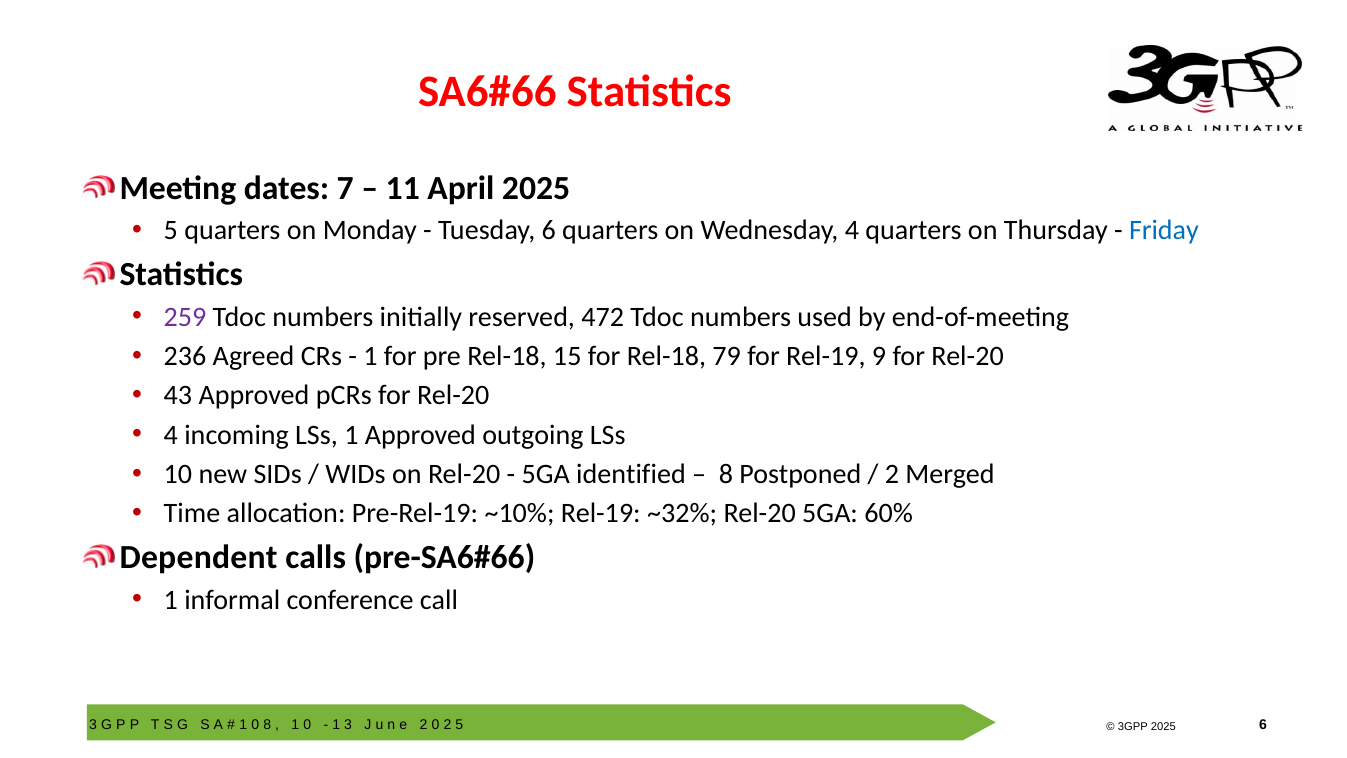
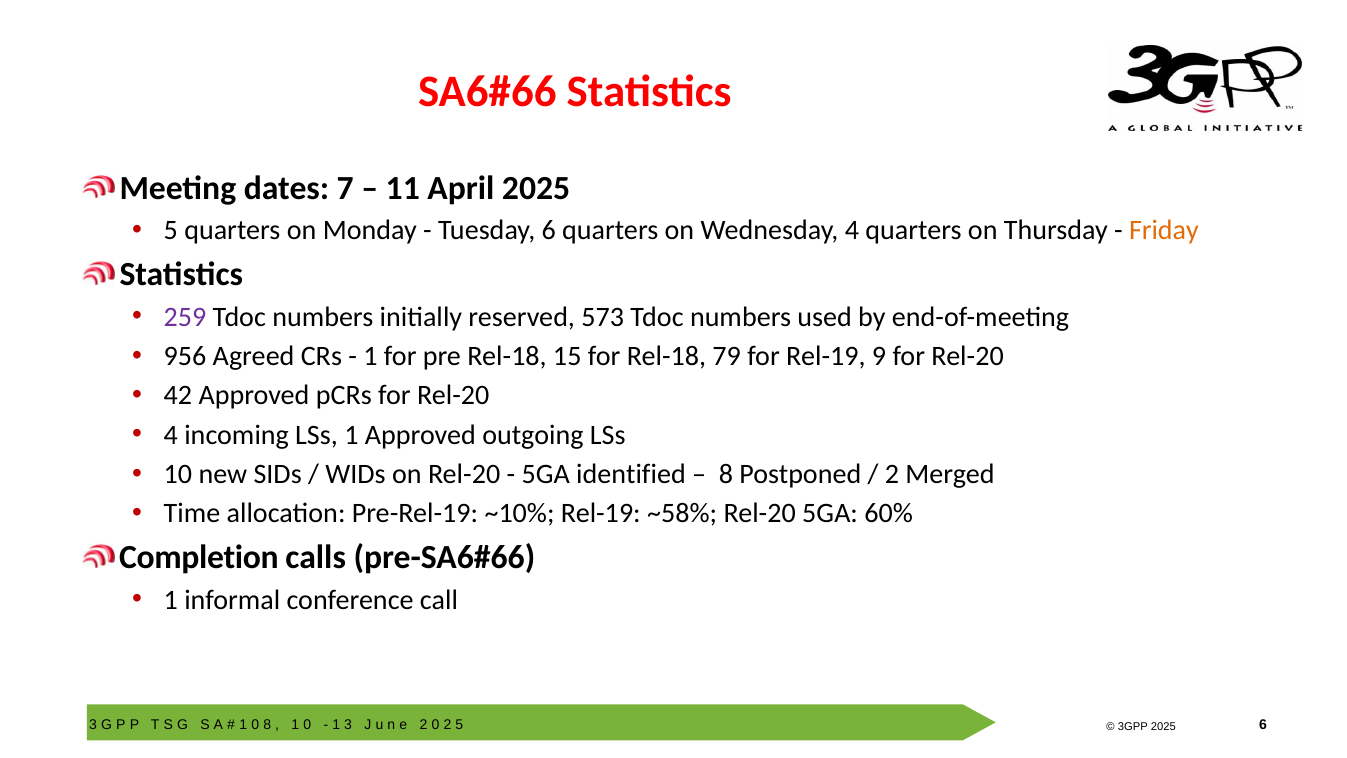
Friday colour: blue -> orange
472: 472 -> 573
236: 236 -> 956
43: 43 -> 42
~32%: ~32% -> ~58%
Dependent: Dependent -> Completion
